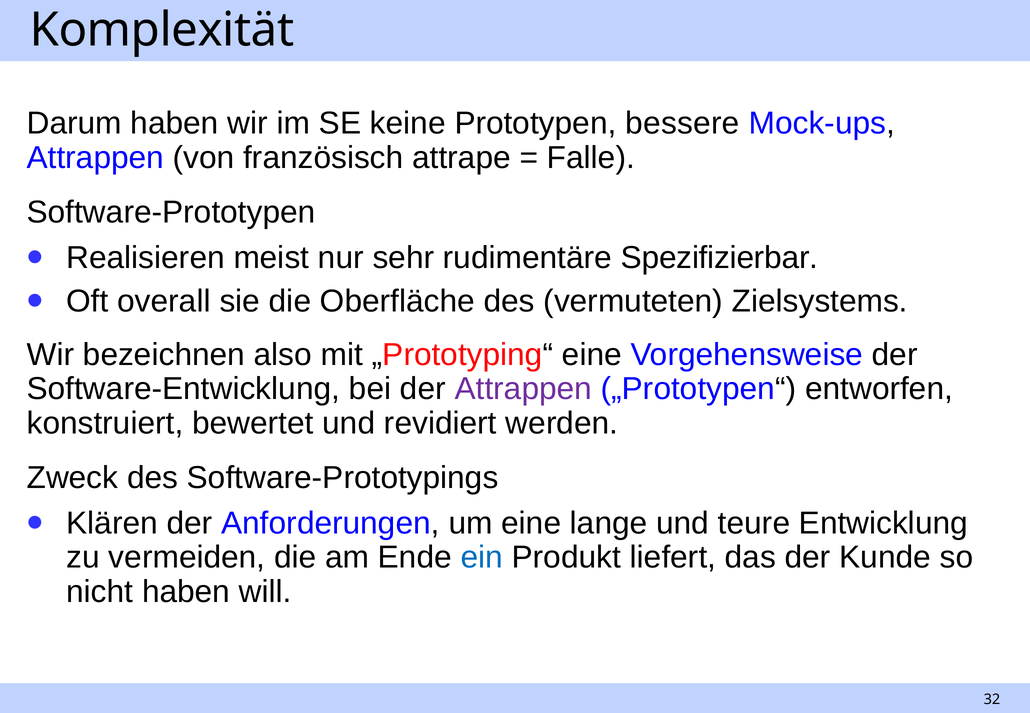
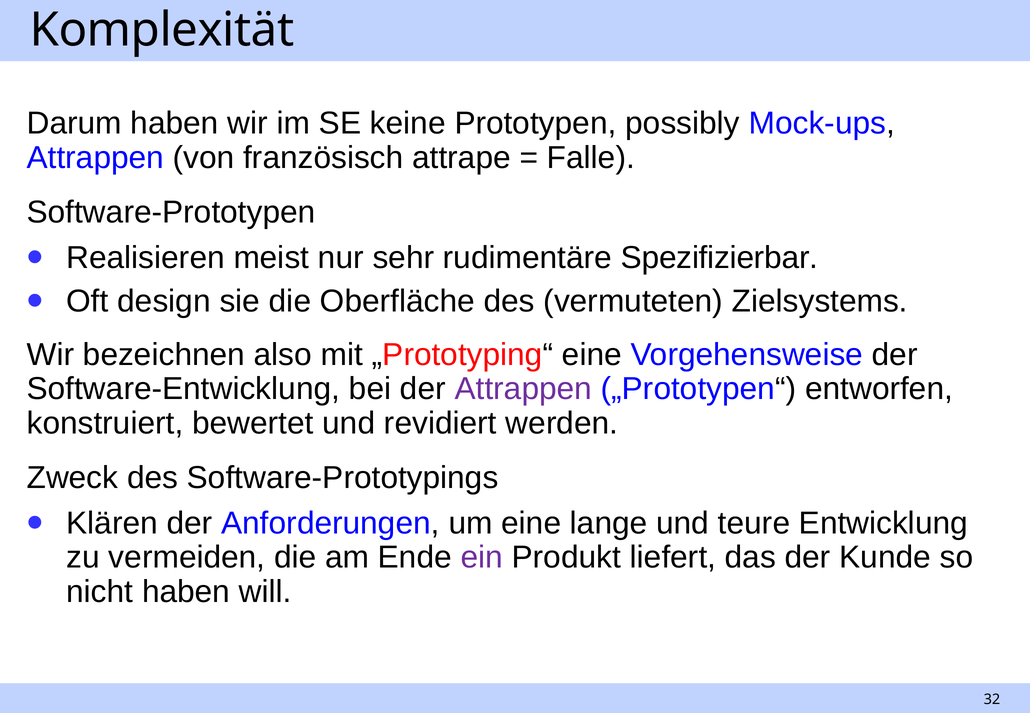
bessere: bessere -> possibly
overall: overall -> design
ein colour: blue -> purple
